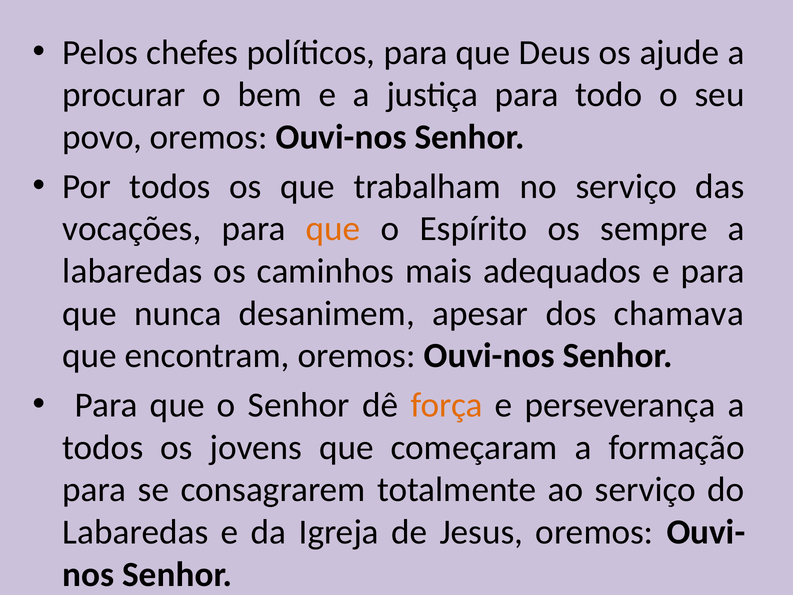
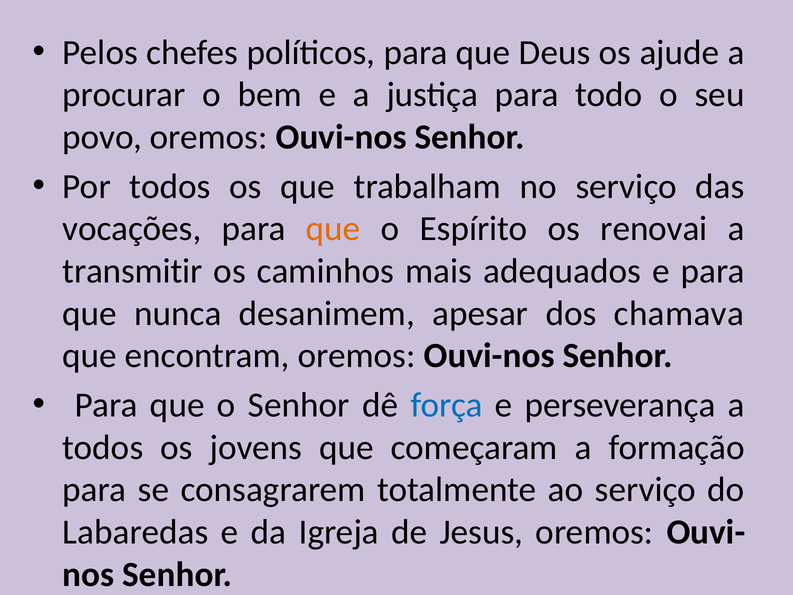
sempre: sempre -> renovai
labaredas at (132, 271): labaredas -> transmitir
força colour: orange -> blue
